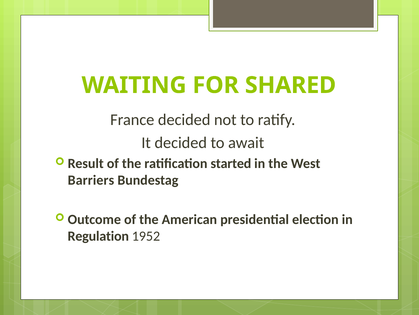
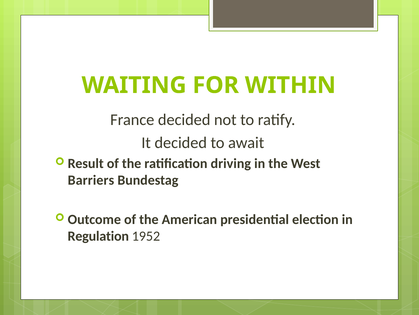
SHARED: SHARED -> WITHIN
started: started -> driving
